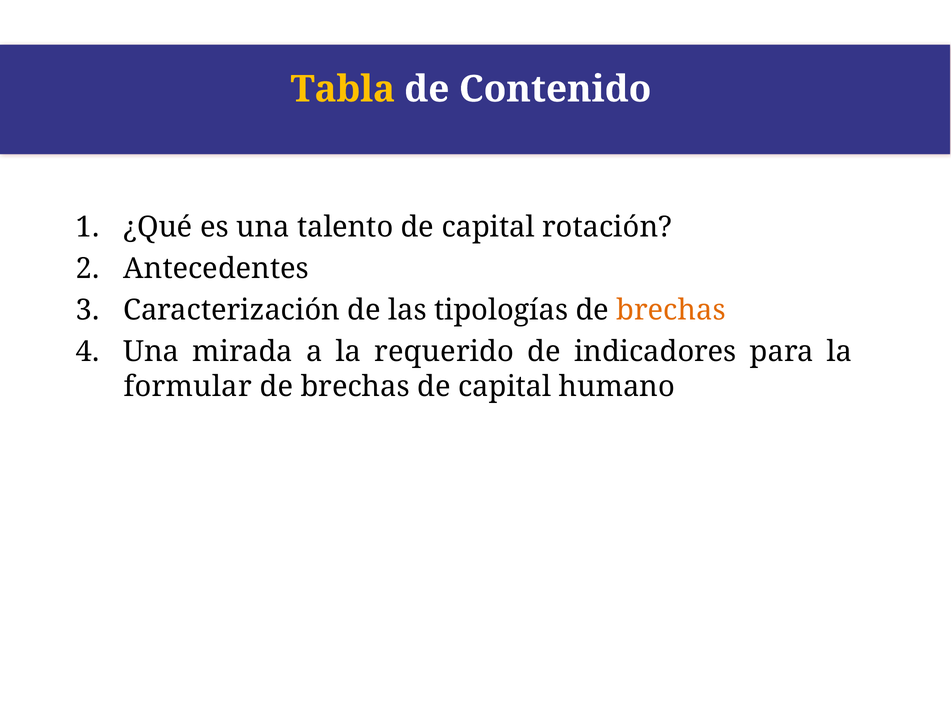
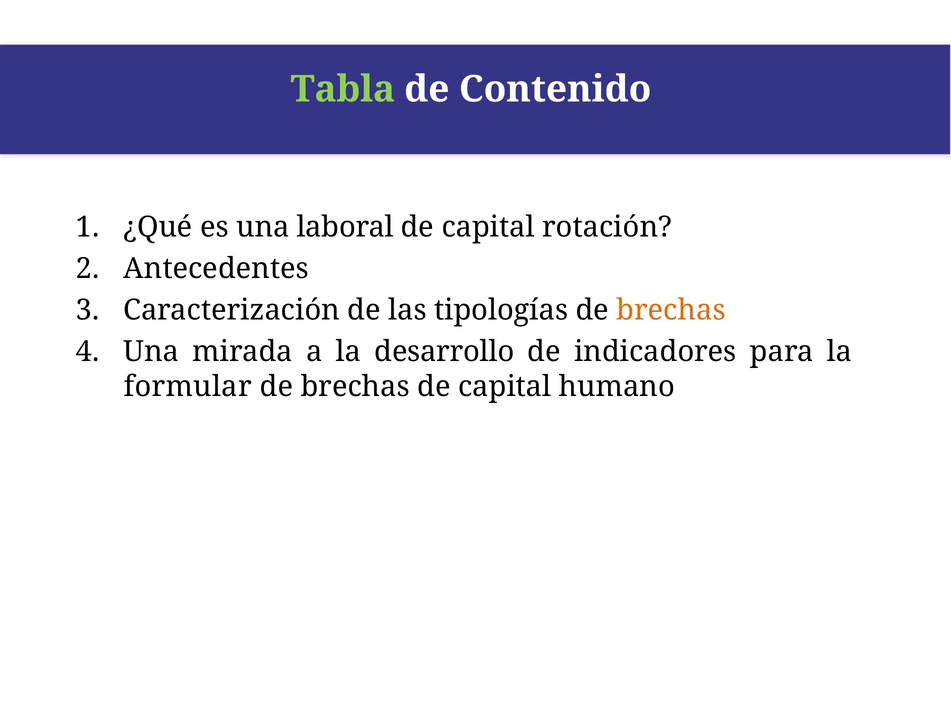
Tabla colour: yellow -> light green
talento: talento -> laboral
requerido: requerido -> desarrollo
